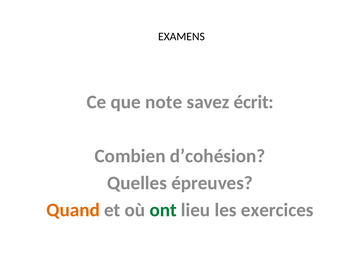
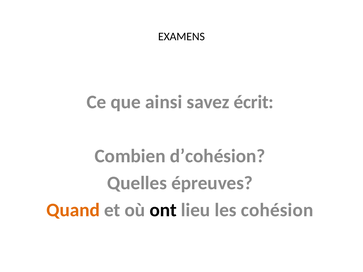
note: note -> ainsi
ont colour: green -> black
exercices: exercices -> cohésion
